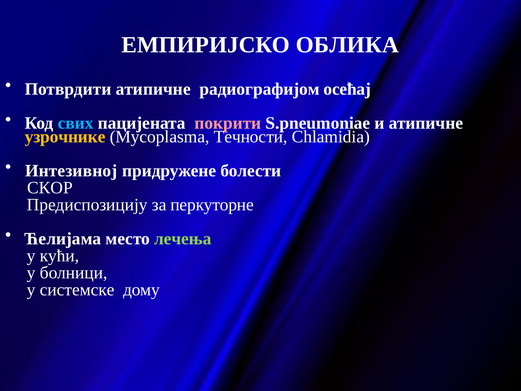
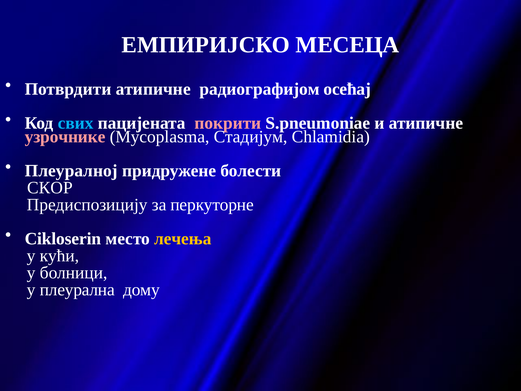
ОБЛИКА: ОБЛИКА -> МЕСЕЦА
узрочнике colour: yellow -> pink
Течности: Течности -> Стадијум
Интезивној: Интезивној -> Плеуралној
Ћелијама: Ћелијама -> Cikloserin
лечења colour: light green -> yellow
системске: системске -> плеурална
